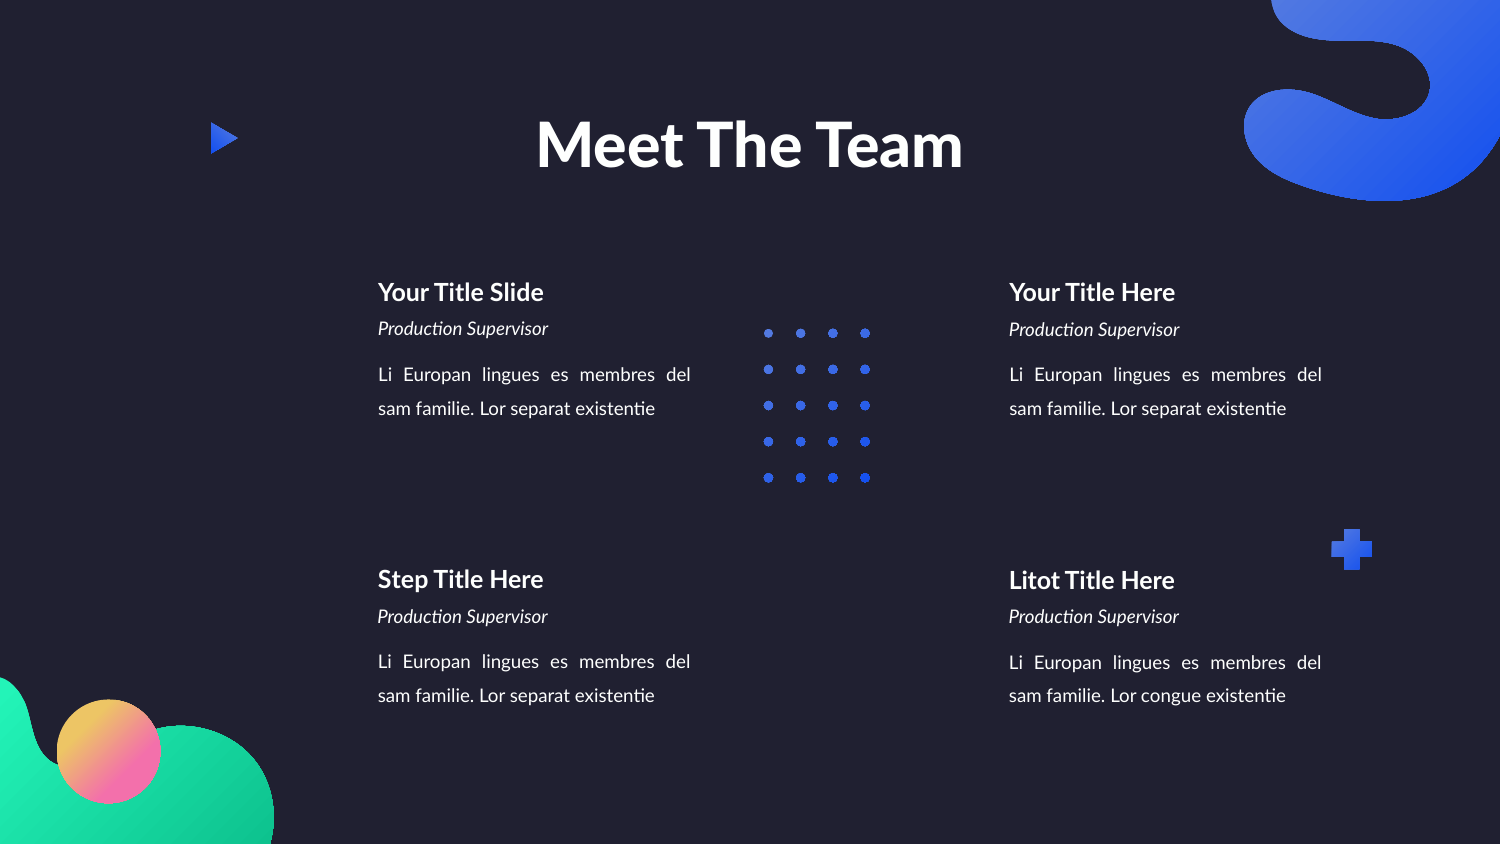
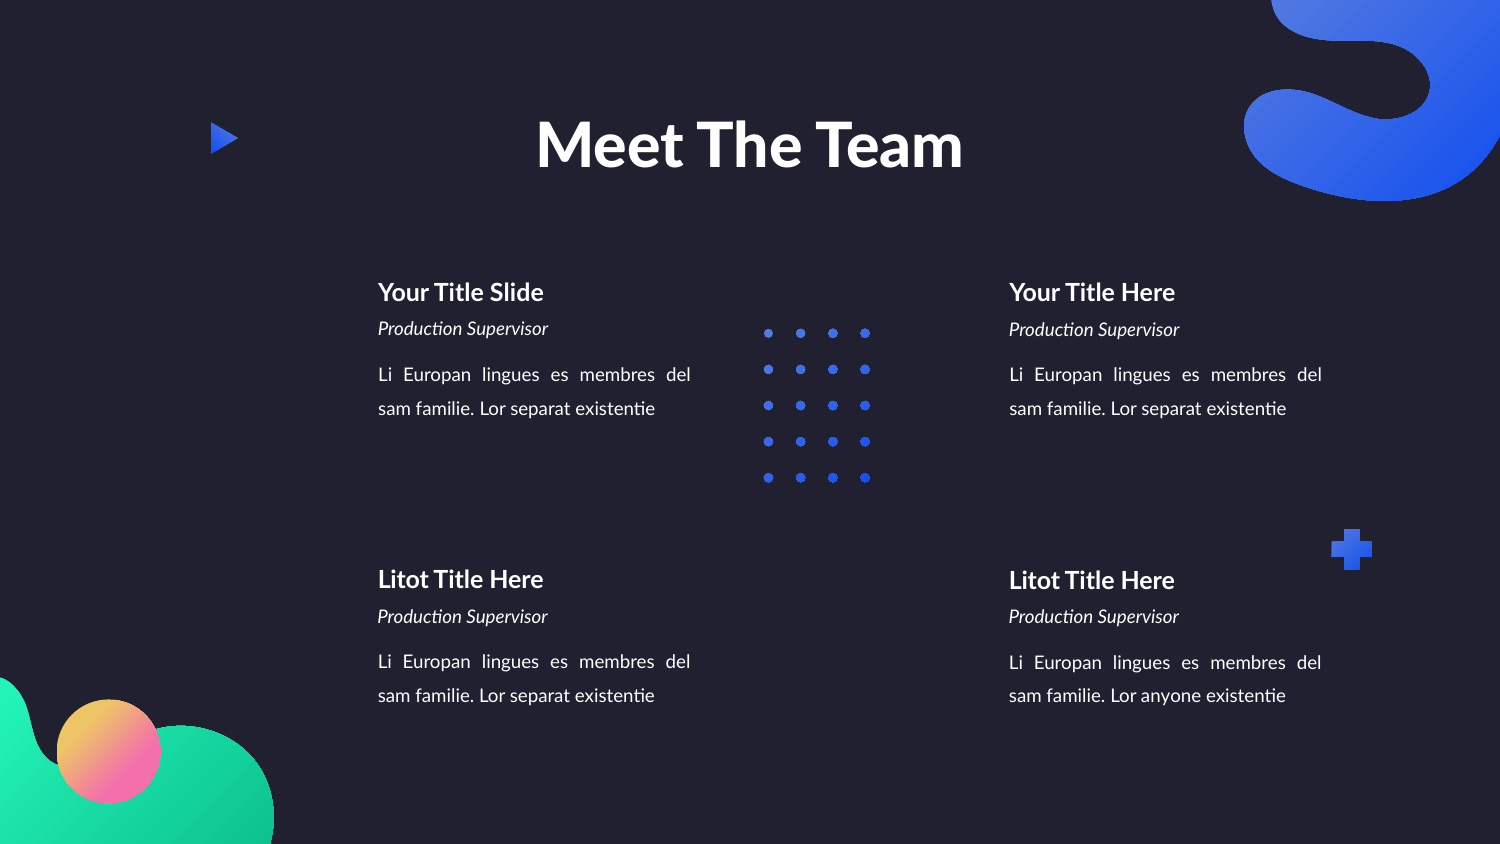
Step at (403, 580): Step -> Litot
congue: congue -> anyone
